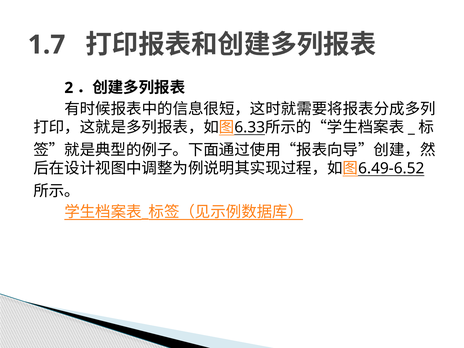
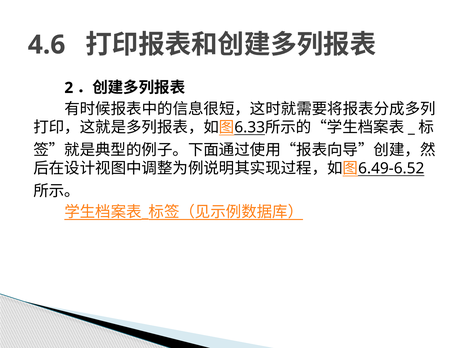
1.7: 1.7 -> 4.6
